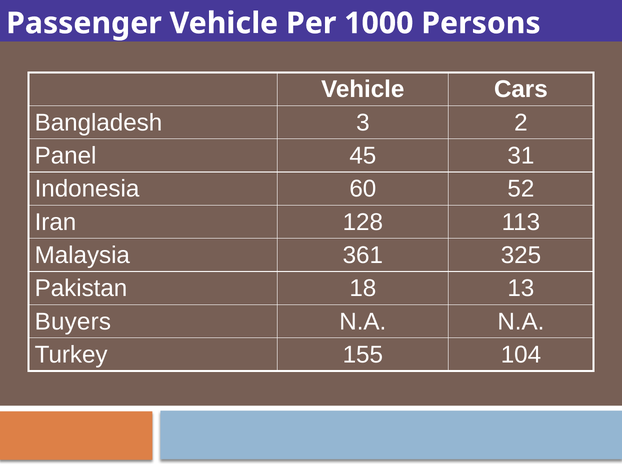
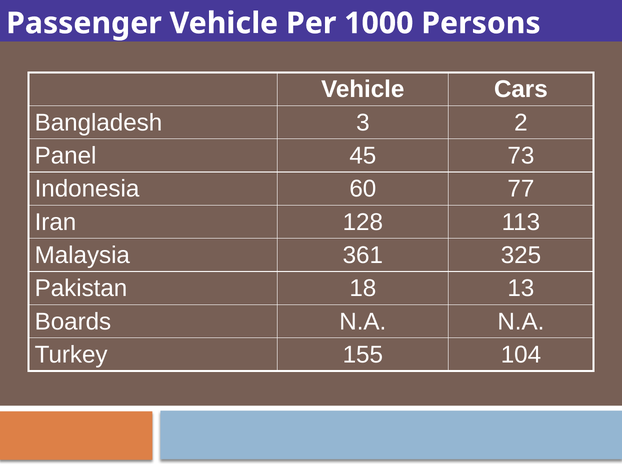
31: 31 -> 73
52: 52 -> 77
Buyers: Buyers -> Boards
